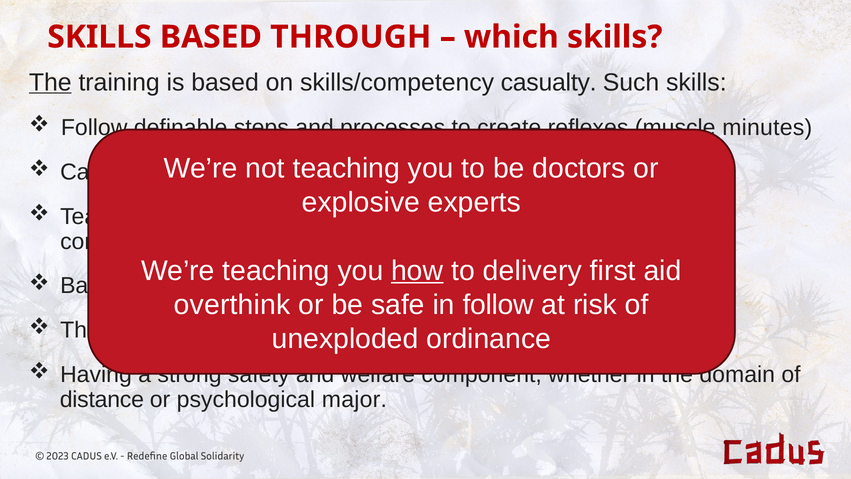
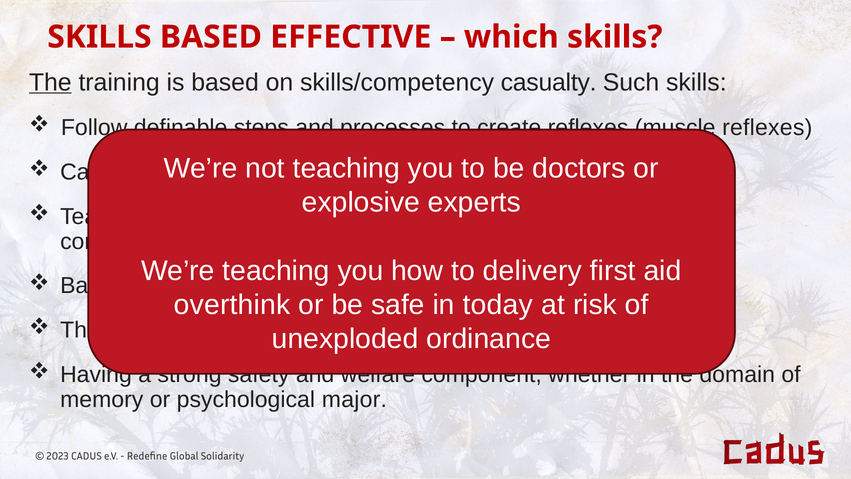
THROUGH: THROUGH -> EFFECTIVE
minutes at (767, 128): minutes -> reflexes
how underline: present -> none
in follow: follow -> today
distance: distance -> memory
